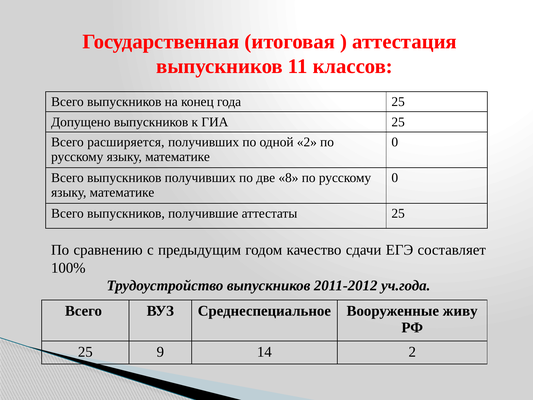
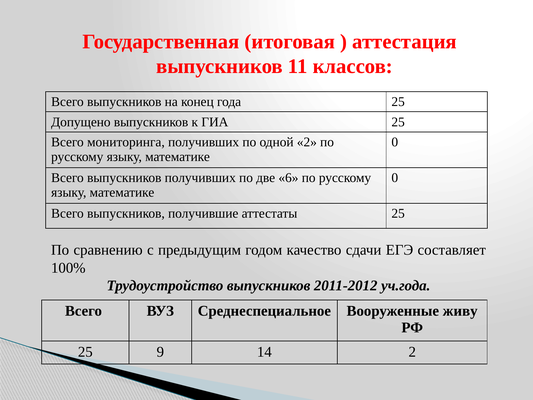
расширяется: расширяется -> мониторинга
8: 8 -> 6
